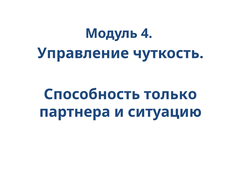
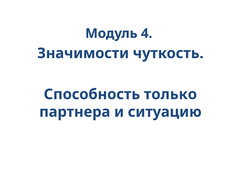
Управление: Управление -> Значимости
